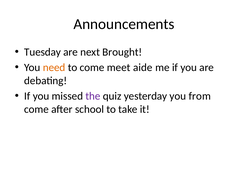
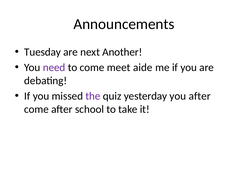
Brought: Brought -> Another
need colour: orange -> purple
you from: from -> after
